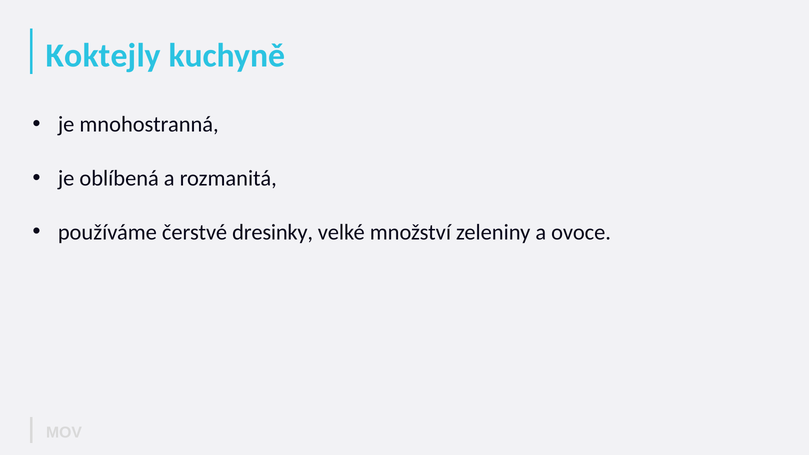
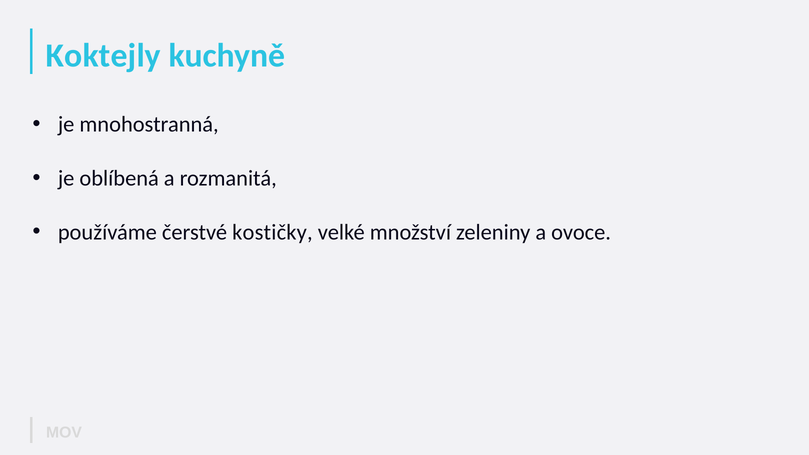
dresinky: dresinky -> kostičky
